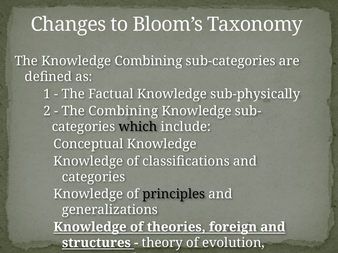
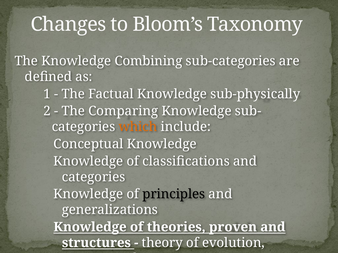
The Combining: Combining -> Comparing
which colour: black -> orange
foreign: foreign -> proven
